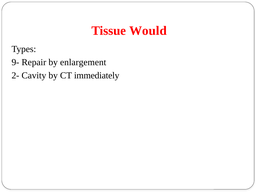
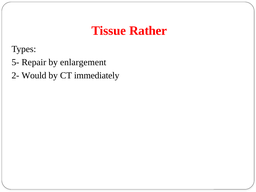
Would: Would -> Rather
9-: 9- -> 5-
Cavity: Cavity -> Would
